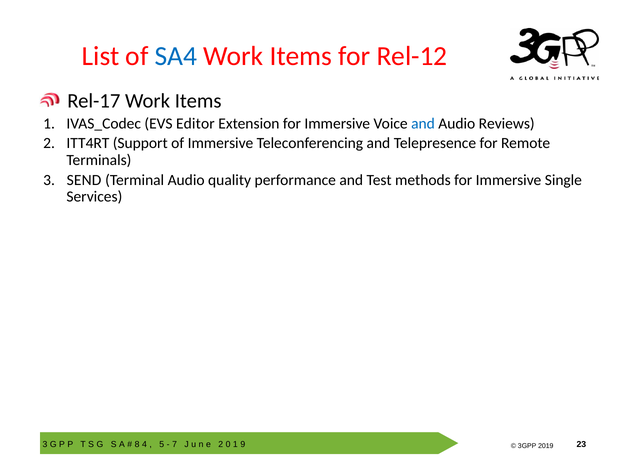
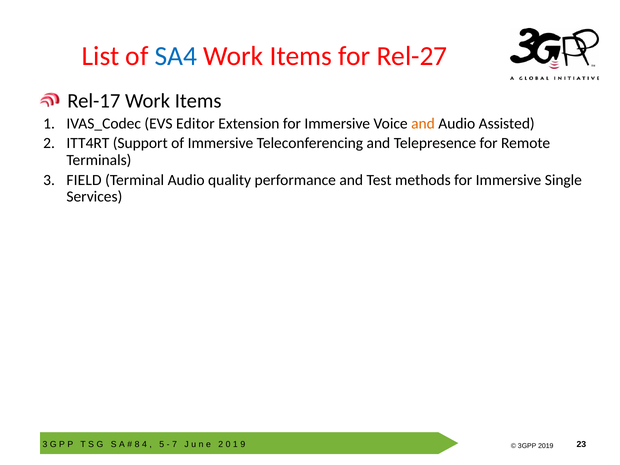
Rel-12: Rel-12 -> Rel-27
and at (423, 123) colour: blue -> orange
Reviews: Reviews -> Assisted
SEND: SEND -> FIELD
